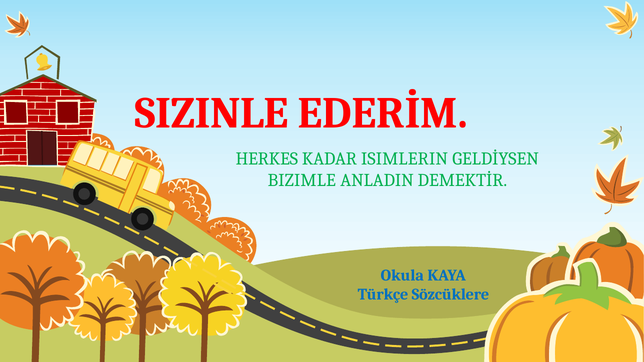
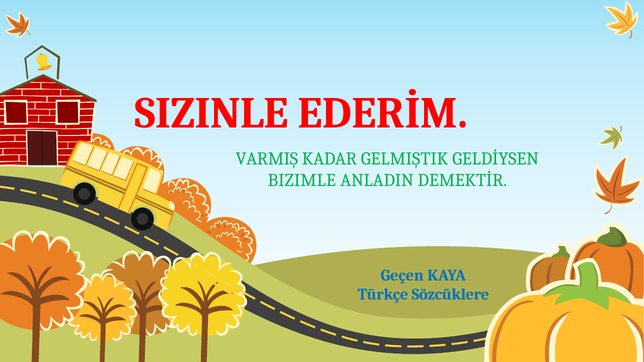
HERKES: HERKES -> VARMIŞ
ISIMLERIN: ISIMLERIN -> GELMIŞTIK
Okula: Okula -> Geçen
